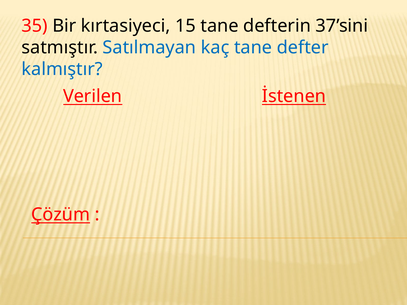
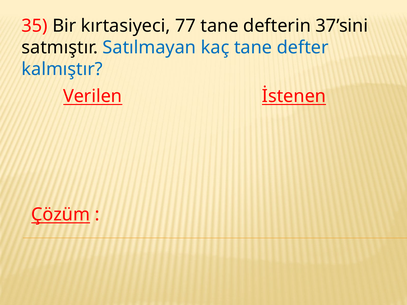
15: 15 -> 77
